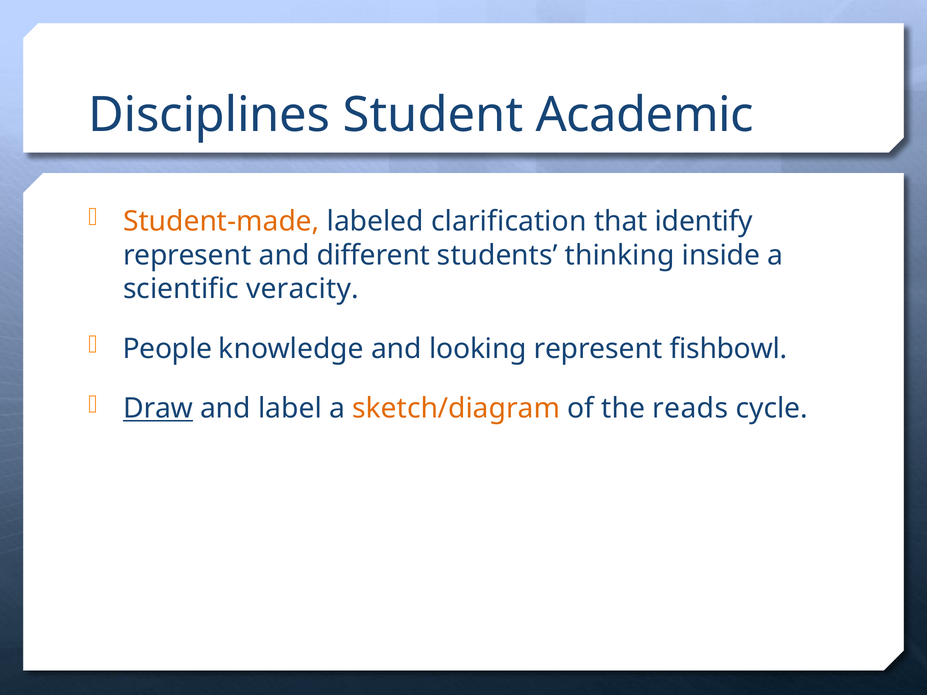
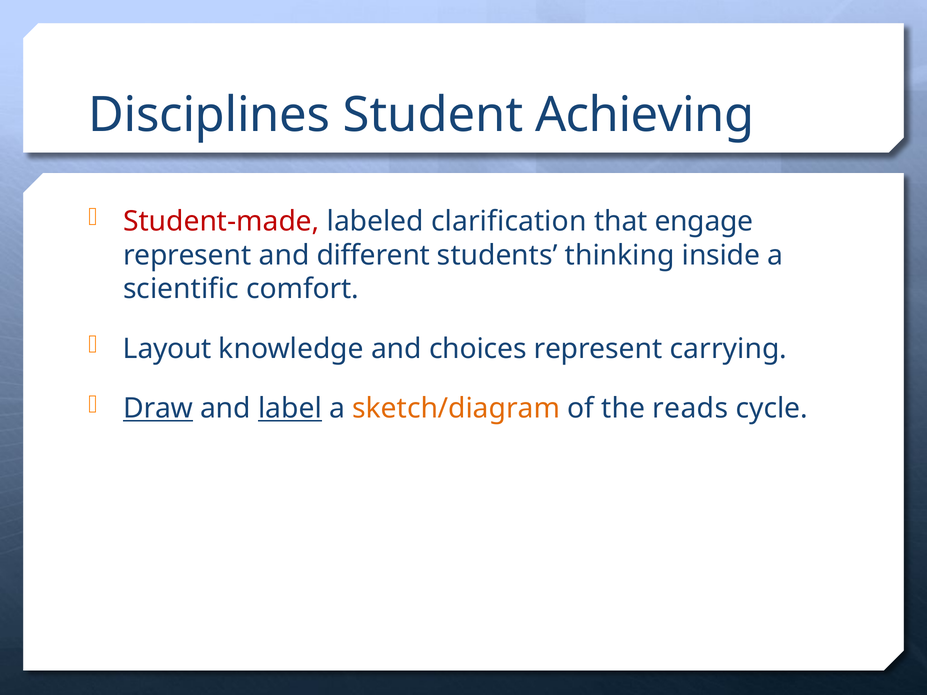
Academic: Academic -> Achieving
Student-made colour: orange -> red
identify: identify -> engage
veracity: veracity -> comfort
People: People -> Layout
looking: looking -> choices
fishbowl: fishbowl -> carrying
label underline: none -> present
